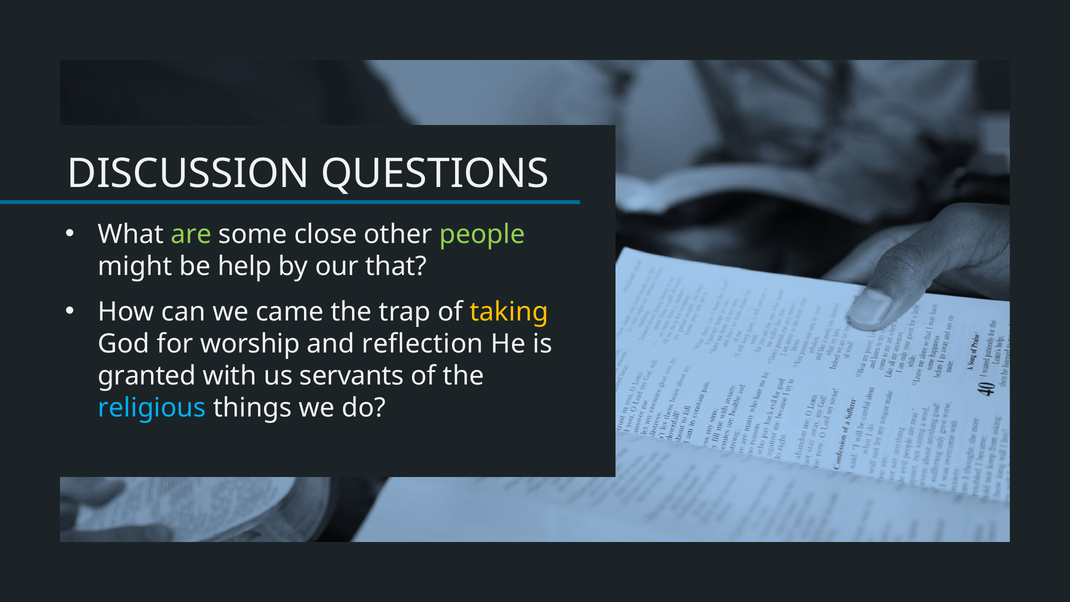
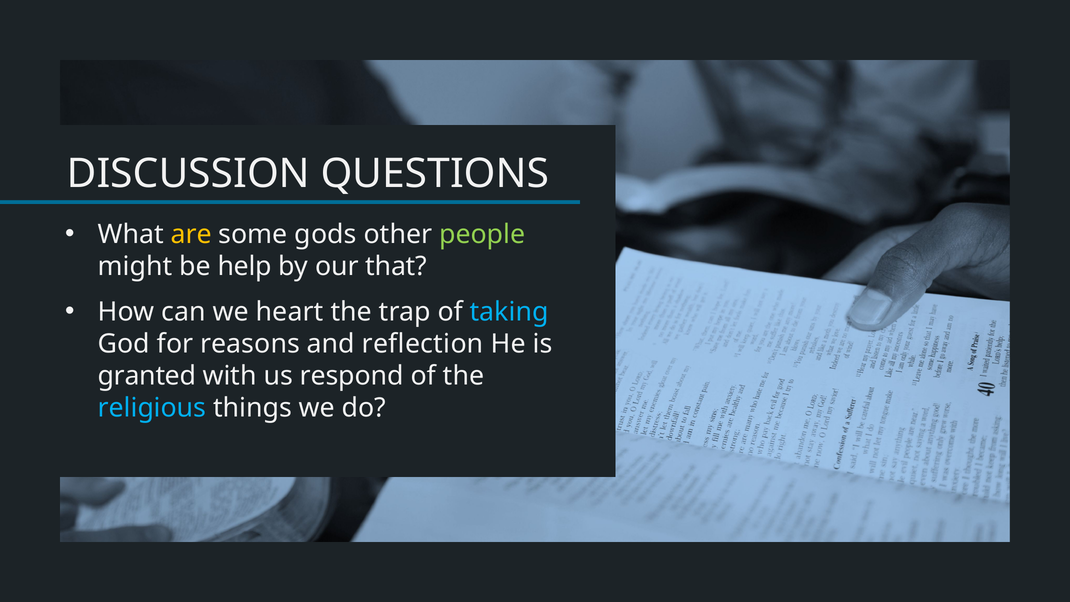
are colour: light green -> yellow
close: close -> gods
came: came -> heart
taking colour: yellow -> light blue
worship: worship -> reasons
servants: servants -> respond
